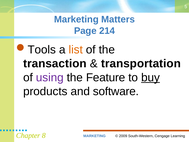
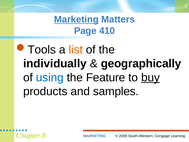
Marketing at (76, 19) underline: none -> present
214: 214 -> 410
transaction: transaction -> individually
transportation: transportation -> geographically
using colour: purple -> blue
software: software -> samples
